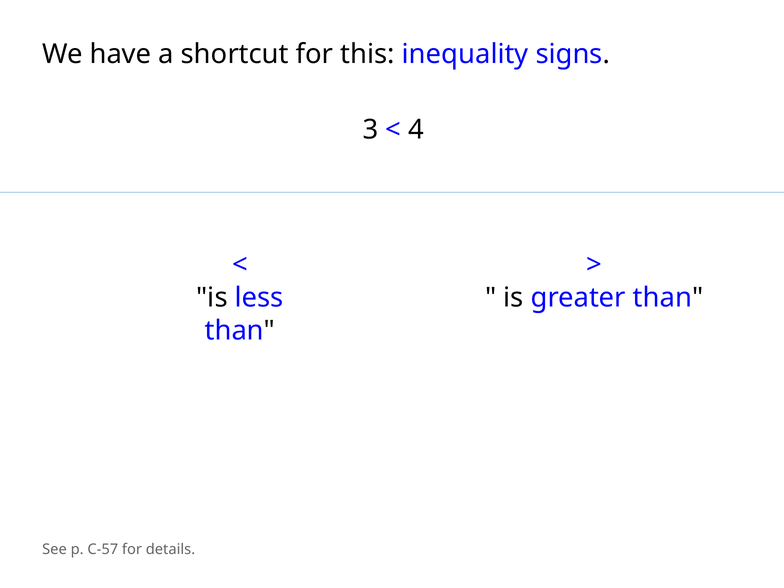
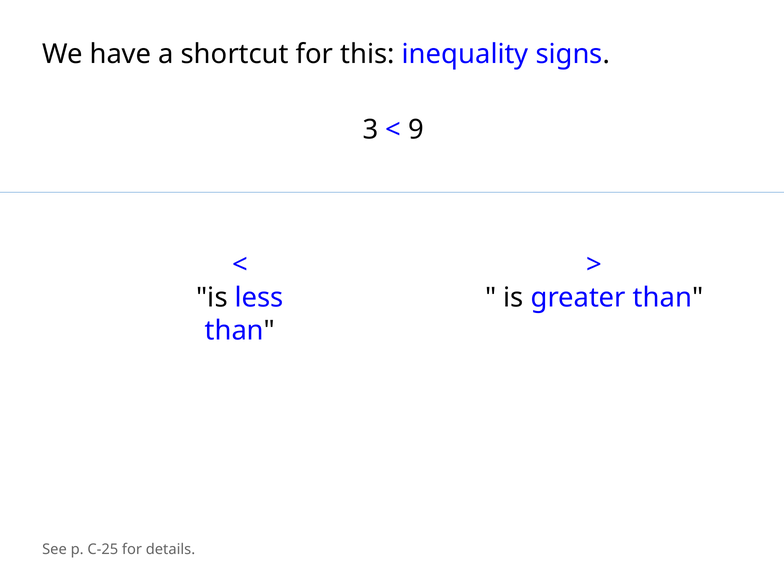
4: 4 -> 9
C-57: C-57 -> C-25
